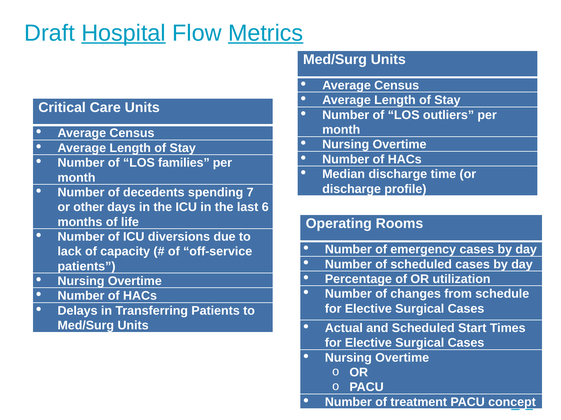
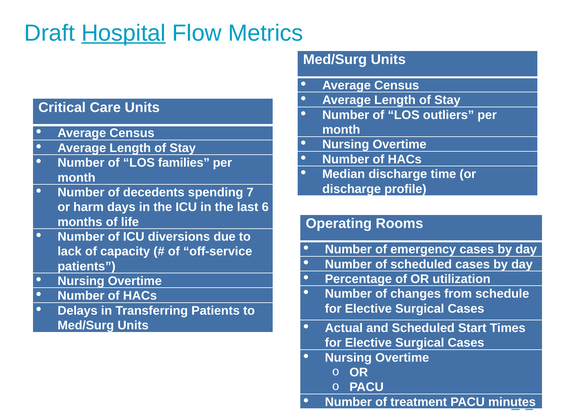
Metrics underline: present -> none
other: other -> harm
concept: concept -> minutes
